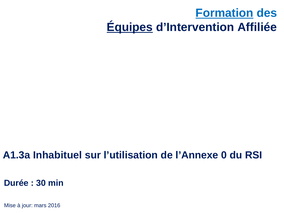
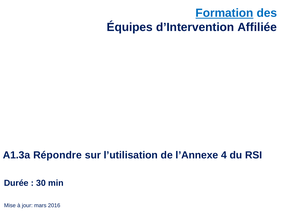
Équipes underline: present -> none
Inhabituel: Inhabituel -> Répondre
0: 0 -> 4
